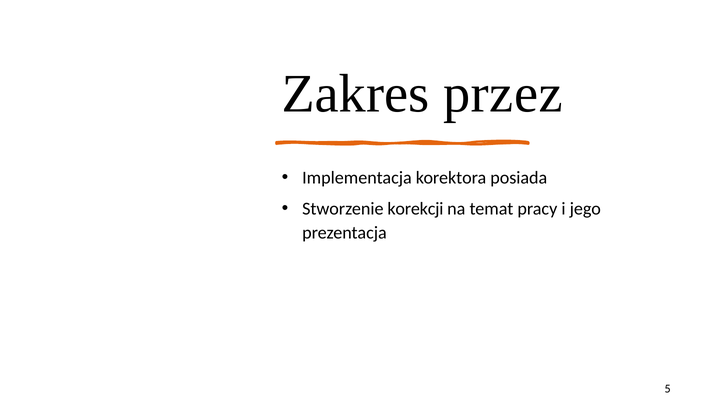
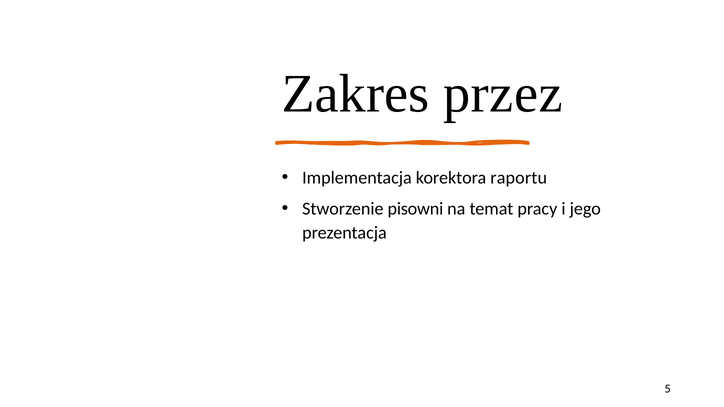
posiada: posiada -> raportu
korekcji: korekcji -> pisowni
